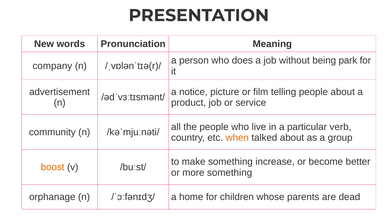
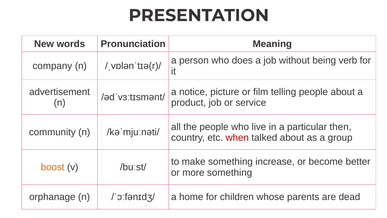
park: park -> verb
verb: verb -> then
when colour: orange -> red
